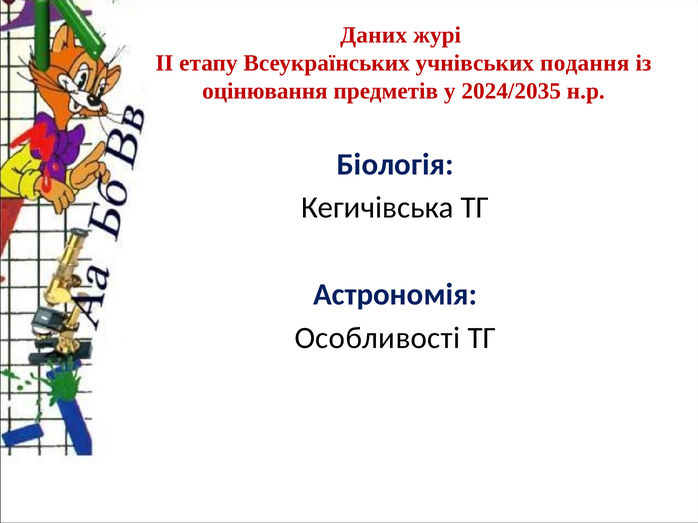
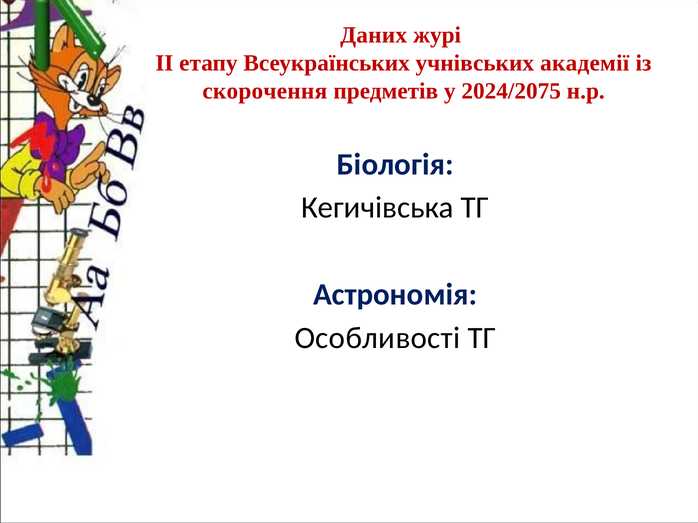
подання: подання -> академії
оцінювання: оцінювання -> скорочення
2024/2035: 2024/2035 -> 2024/2075
